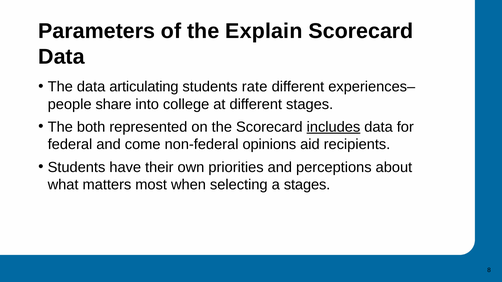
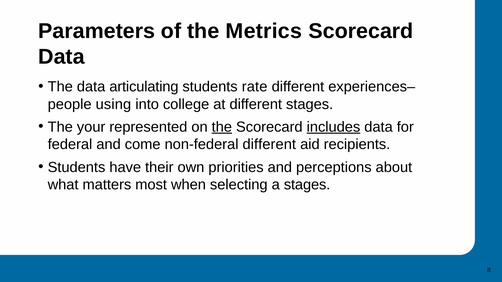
Explain: Explain -> Metrics
share: share -> using
both: both -> your
the at (222, 127) underline: none -> present
non-federal opinions: opinions -> different
